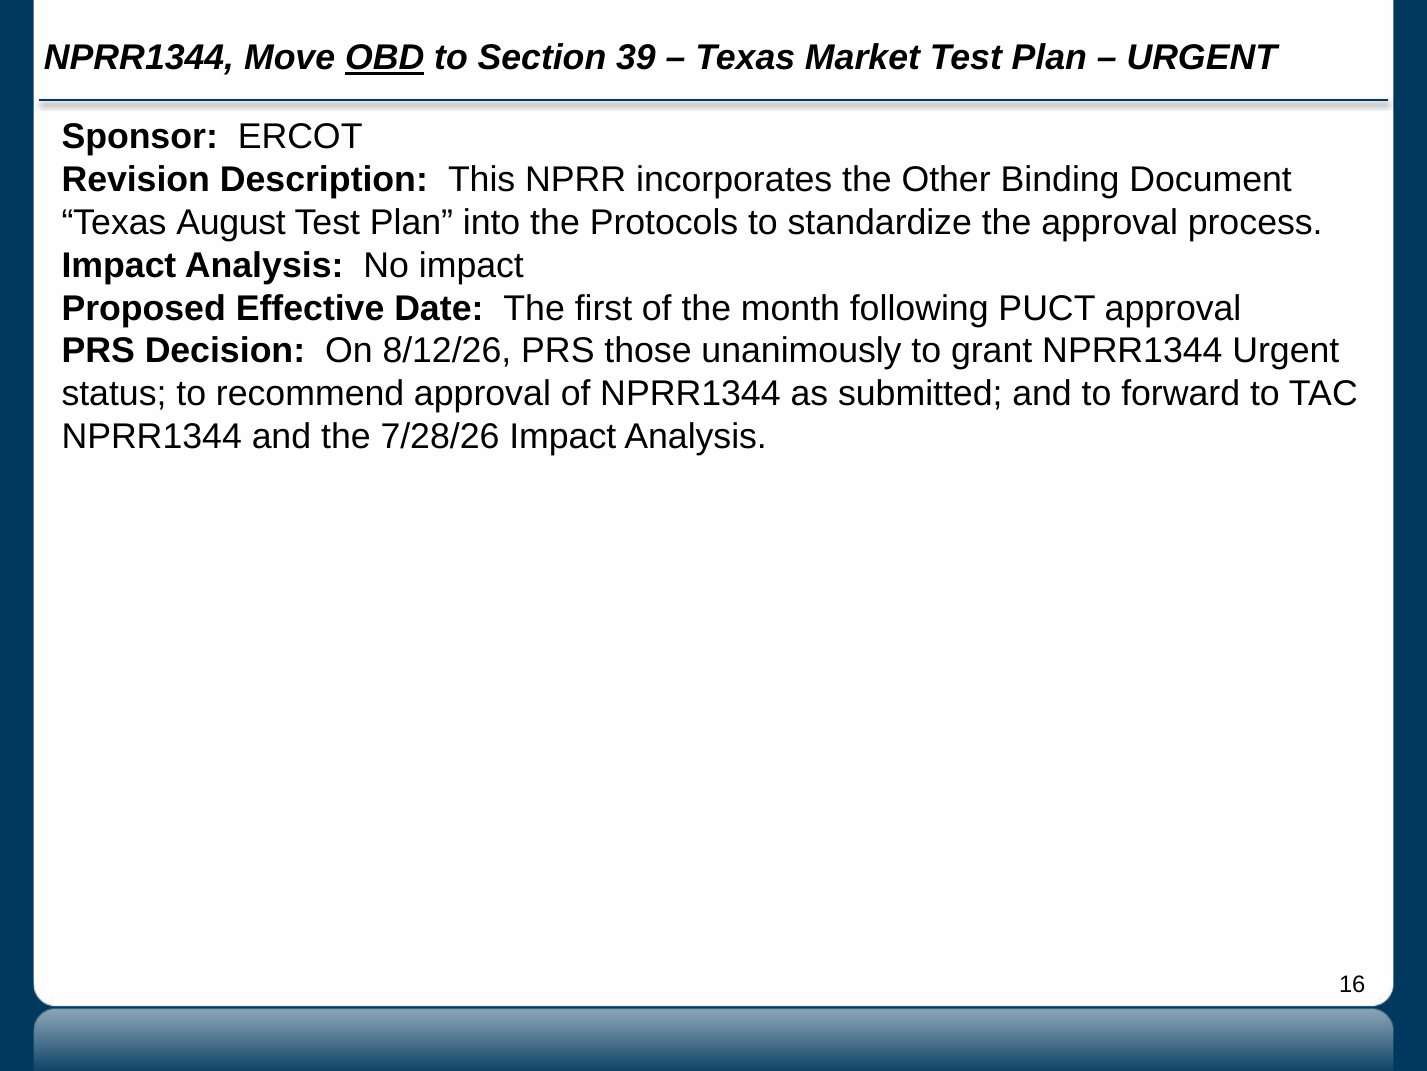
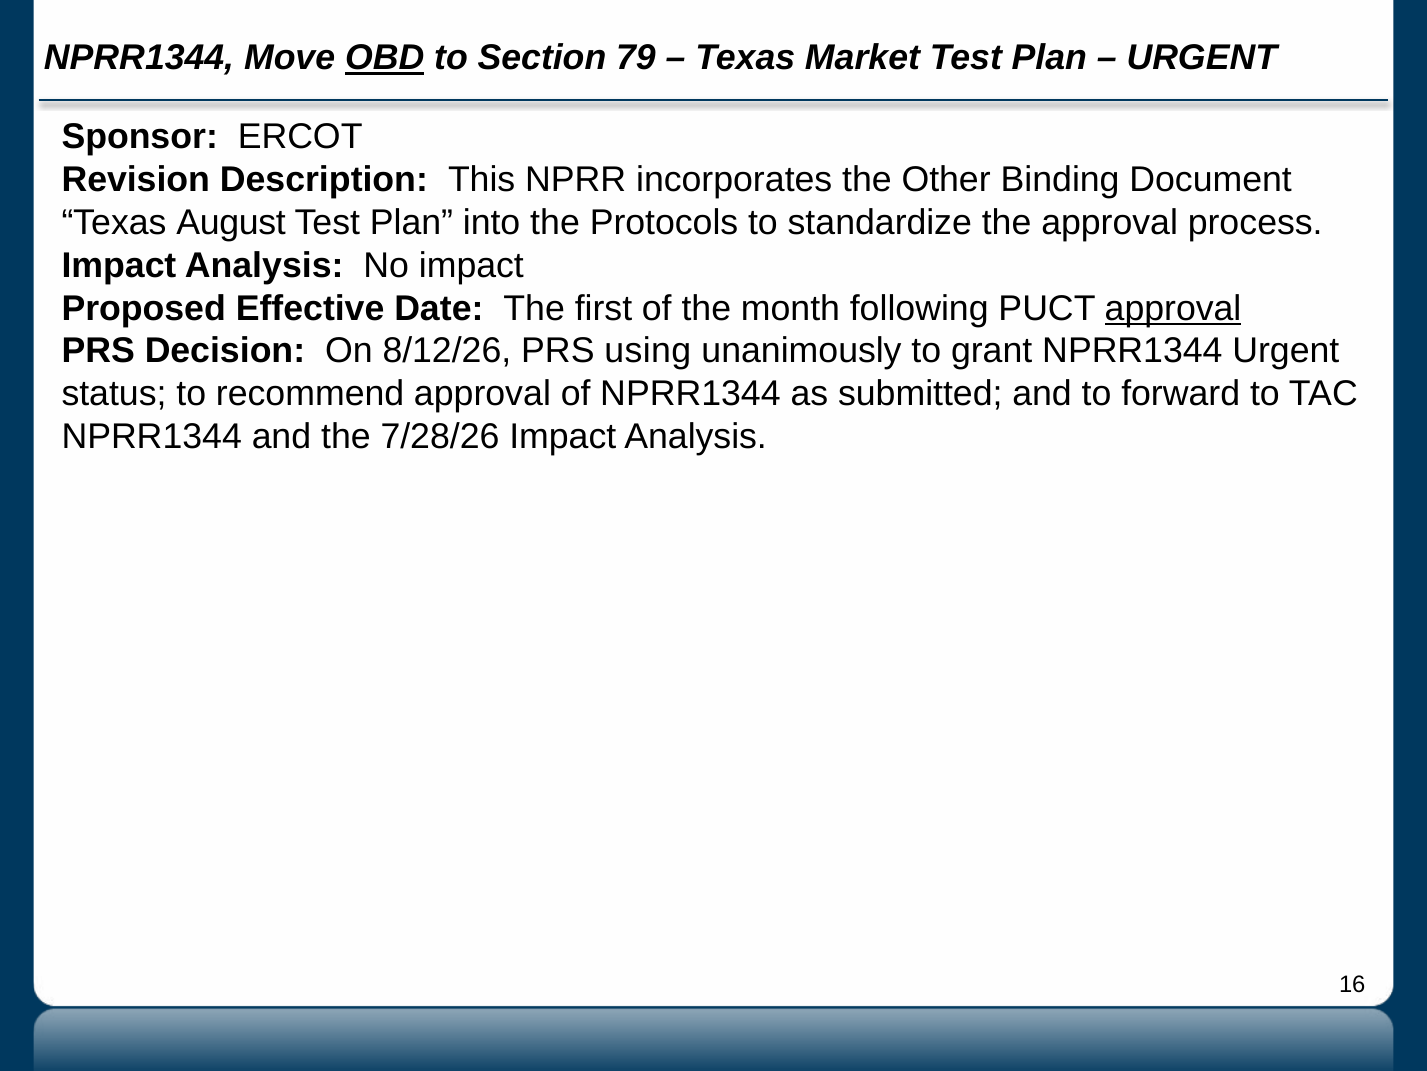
39: 39 -> 79
approval at (1173, 308) underline: none -> present
those: those -> using
